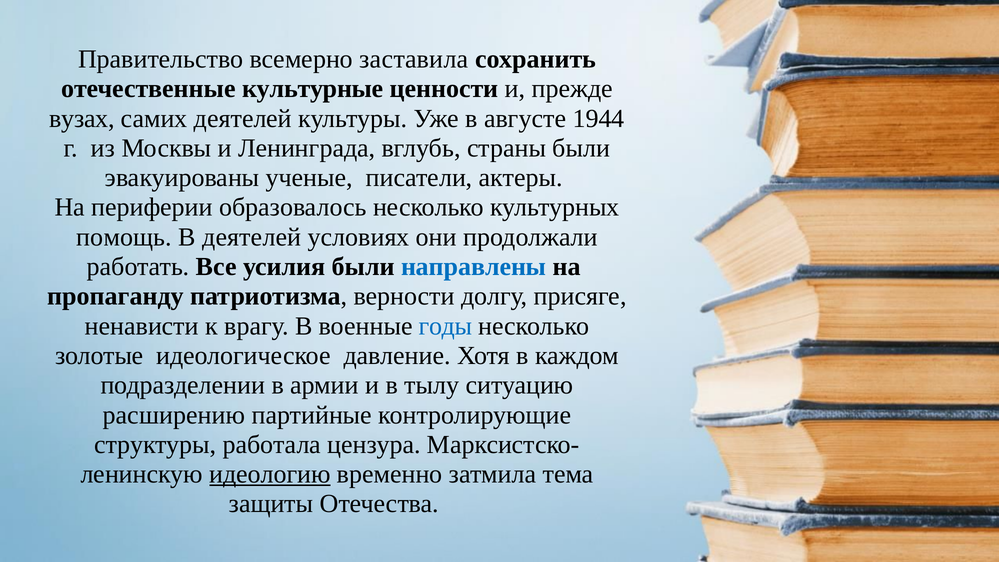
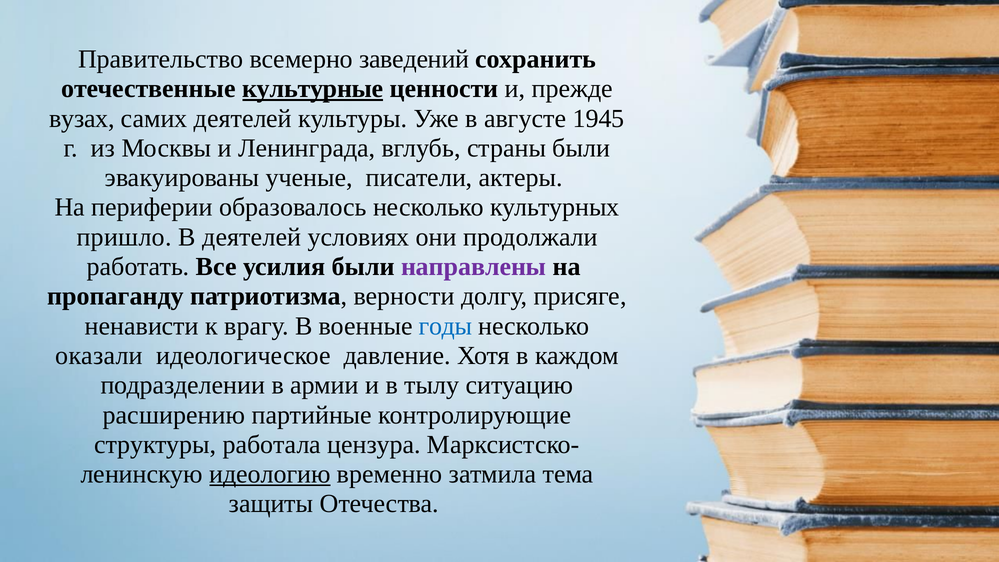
заставила: заставила -> заведений
культурные underline: none -> present
1944: 1944 -> 1945
помощь: помощь -> пришло
направлены colour: blue -> purple
золотые: золотые -> оказали
